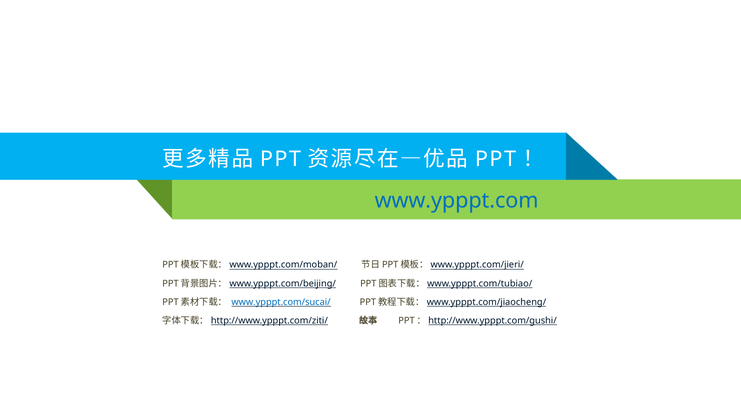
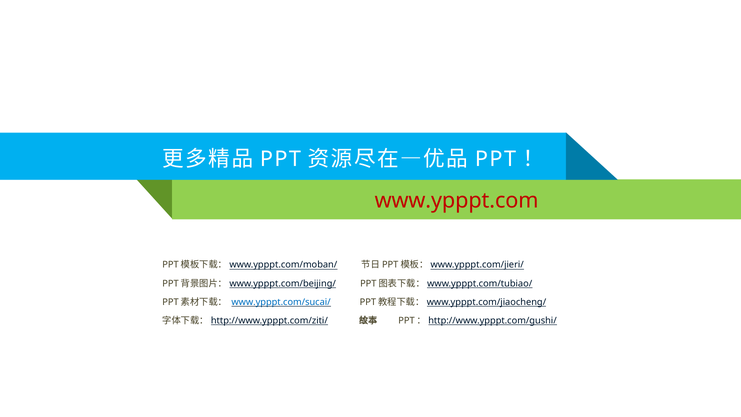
www.ypppt.com colour: blue -> red
